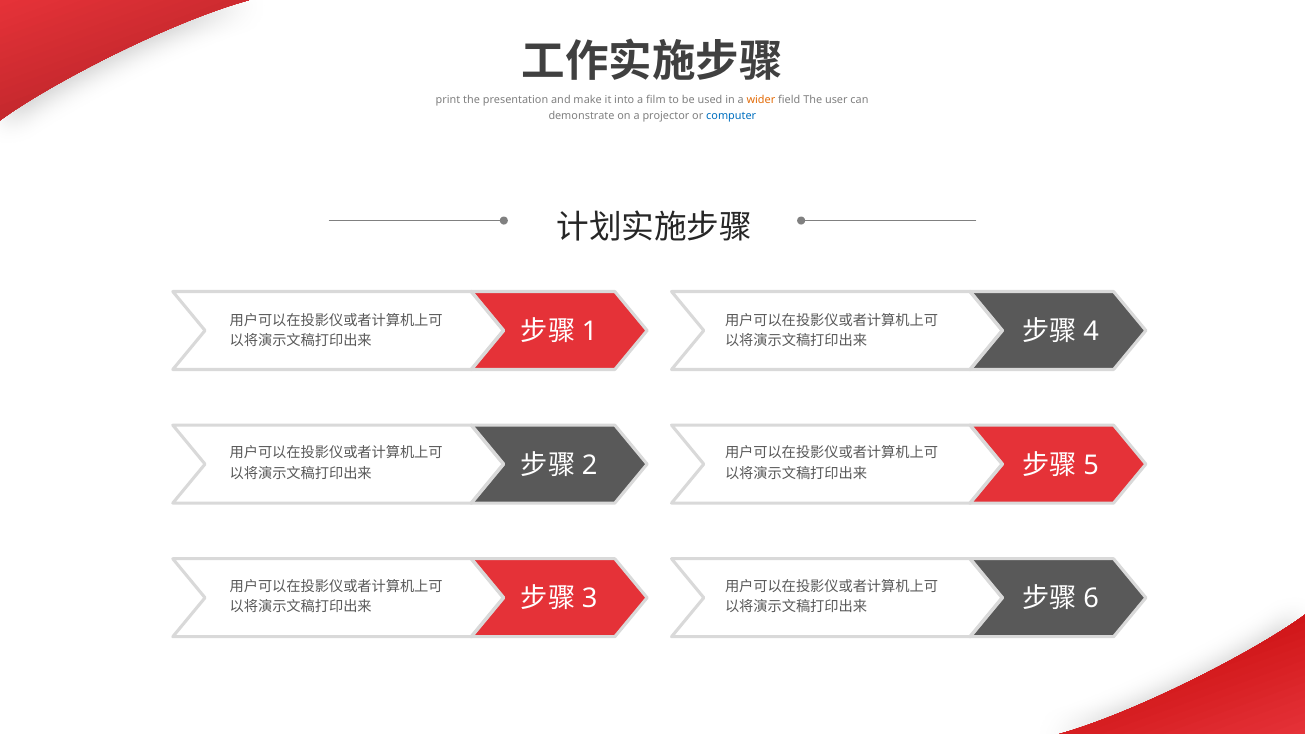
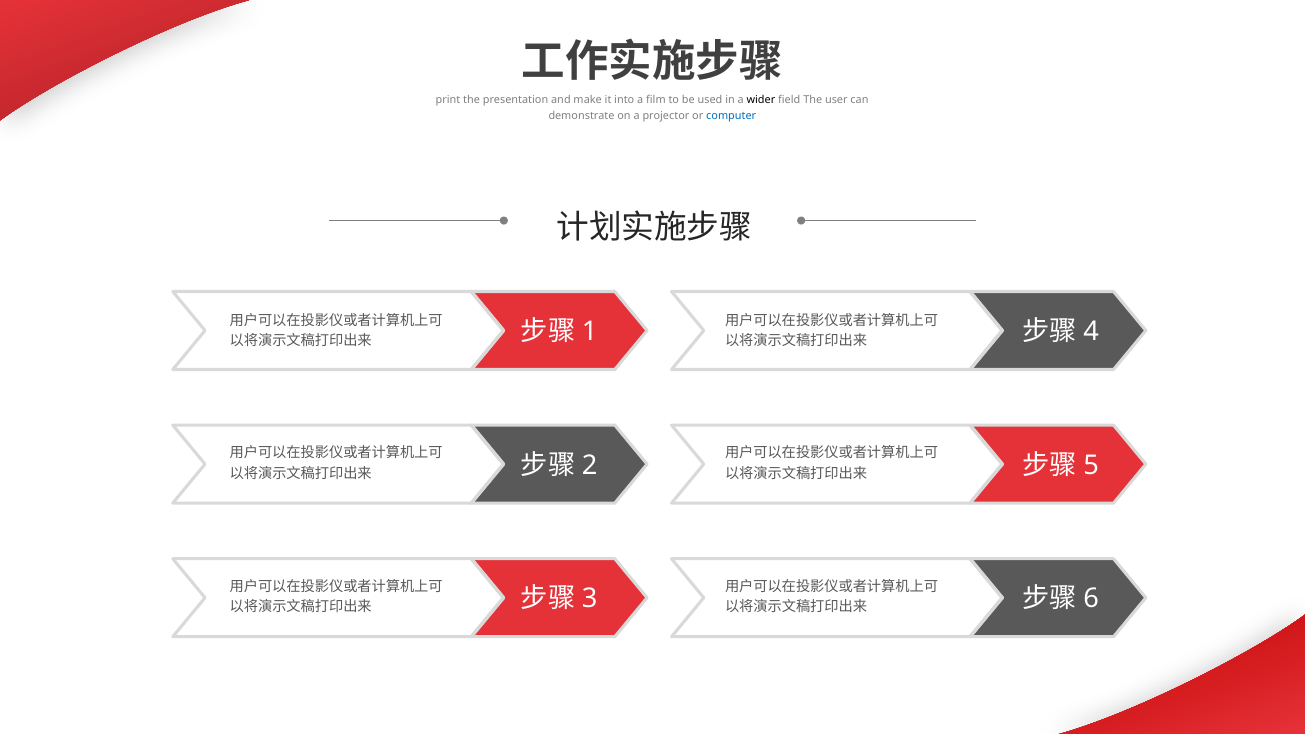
wider colour: orange -> black
